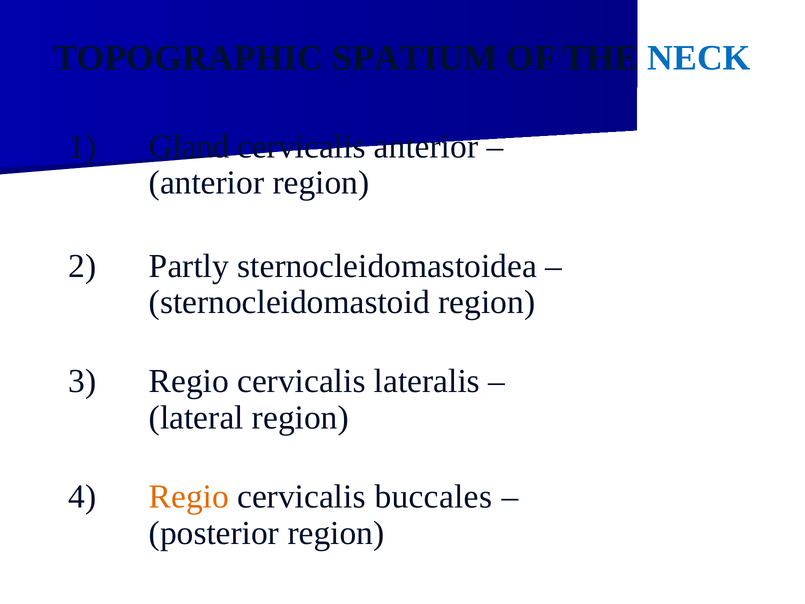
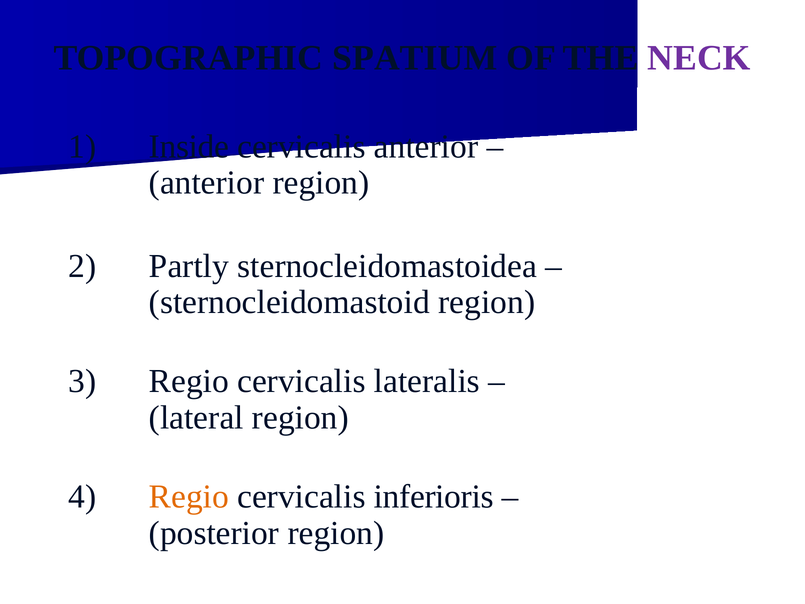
NECK colour: blue -> purple
Gland: Gland -> Inside
buccales: buccales -> inferioris
